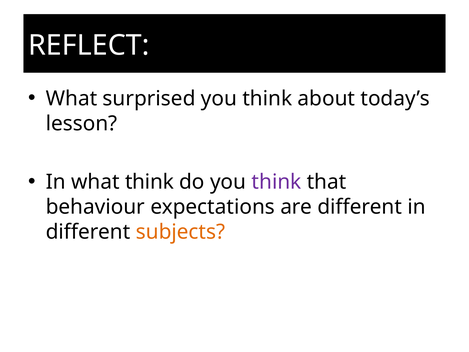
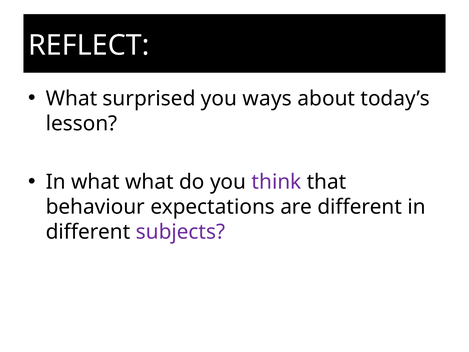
surprised you think: think -> ways
what think: think -> what
subjects colour: orange -> purple
